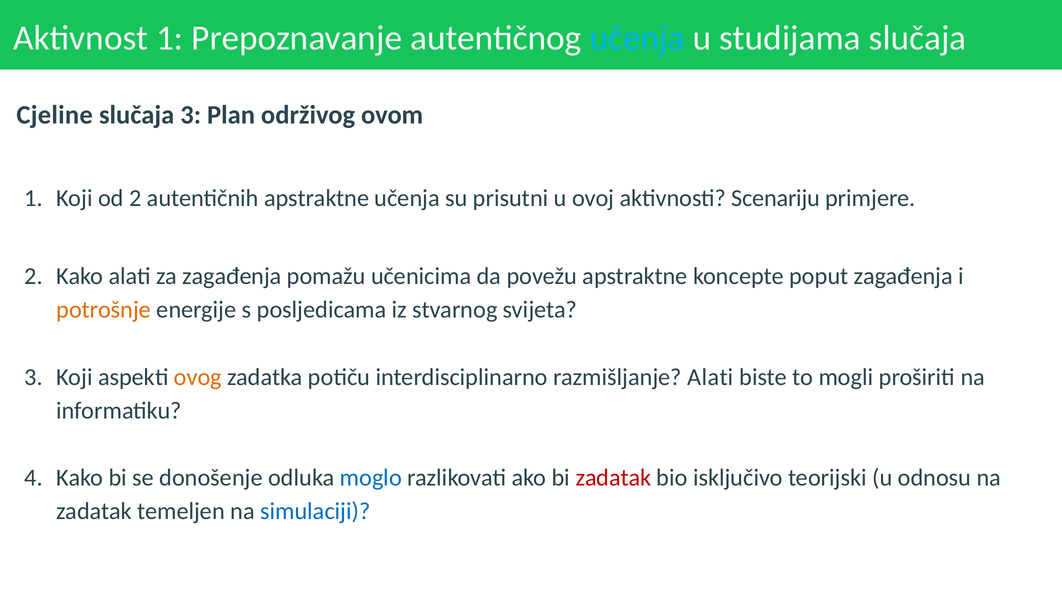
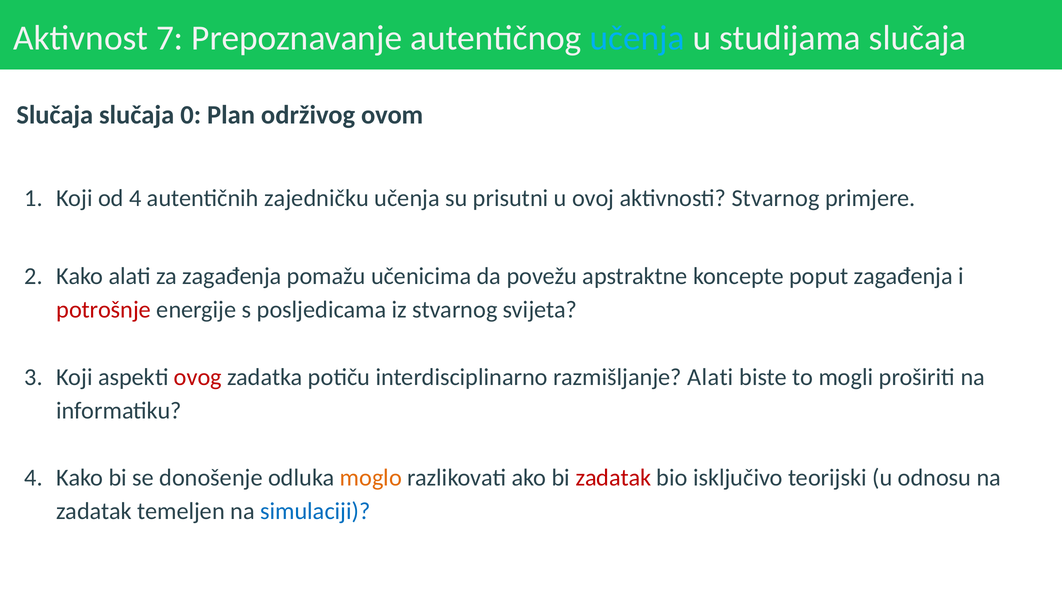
Aktivnost 1: 1 -> 7
Cjeline at (55, 115): Cjeline -> Slučaja
slučaja 3: 3 -> 0
od 2: 2 -> 4
autentičnih apstraktne: apstraktne -> zajedničku
aktivnosti Scenariju: Scenariju -> Stvarnog
potrošnje colour: orange -> red
ovog colour: orange -> red
moglo colour: blue -> orange
